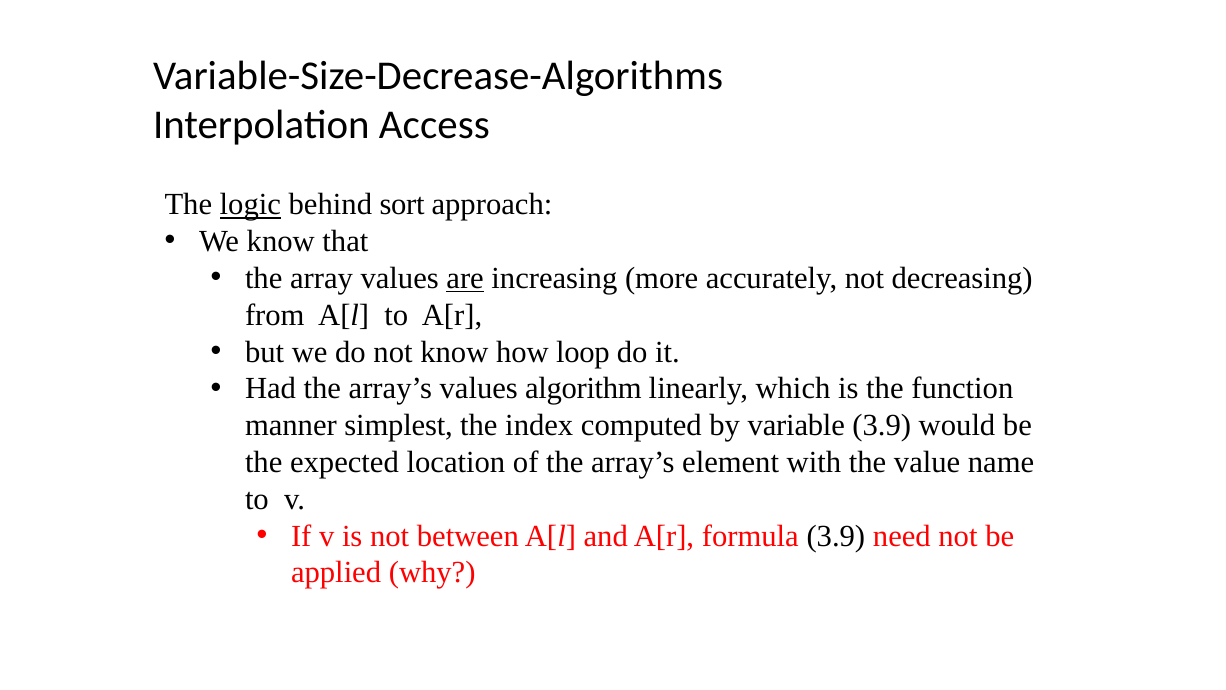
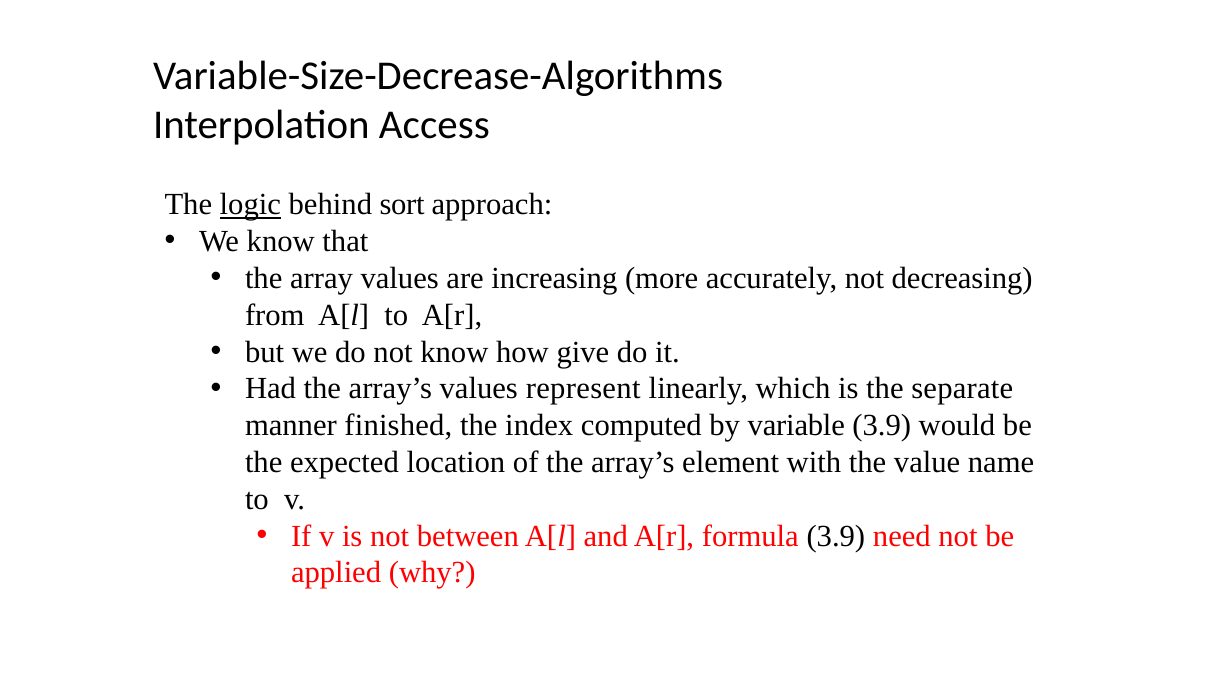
are underline: present -> none
loop: loop -> give
algorithm: algorithm -> represent
function: function -> separate
simplest: simplest -> finished
